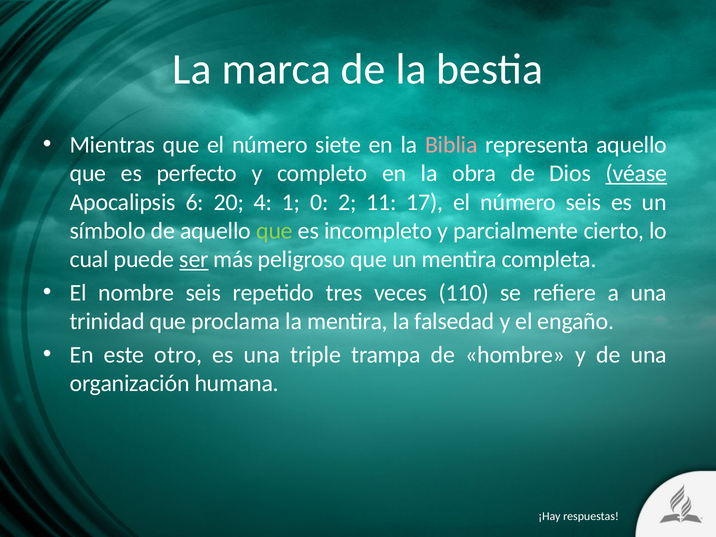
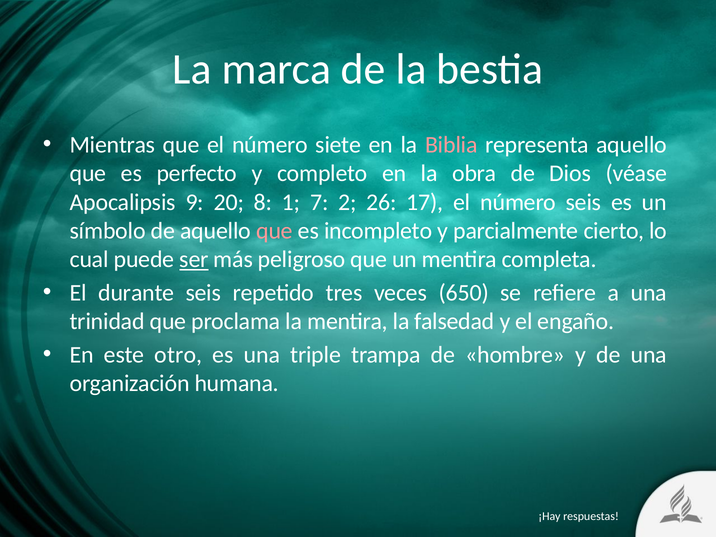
véase underline: present -> none
6: 6 -> 9
4: 4 -> 8
0: 0 -> 7
11: 11 -> 26
que at (275, 231) colour: light green -> pink
nombre: nombre -> durante
110: 110 -> 650
